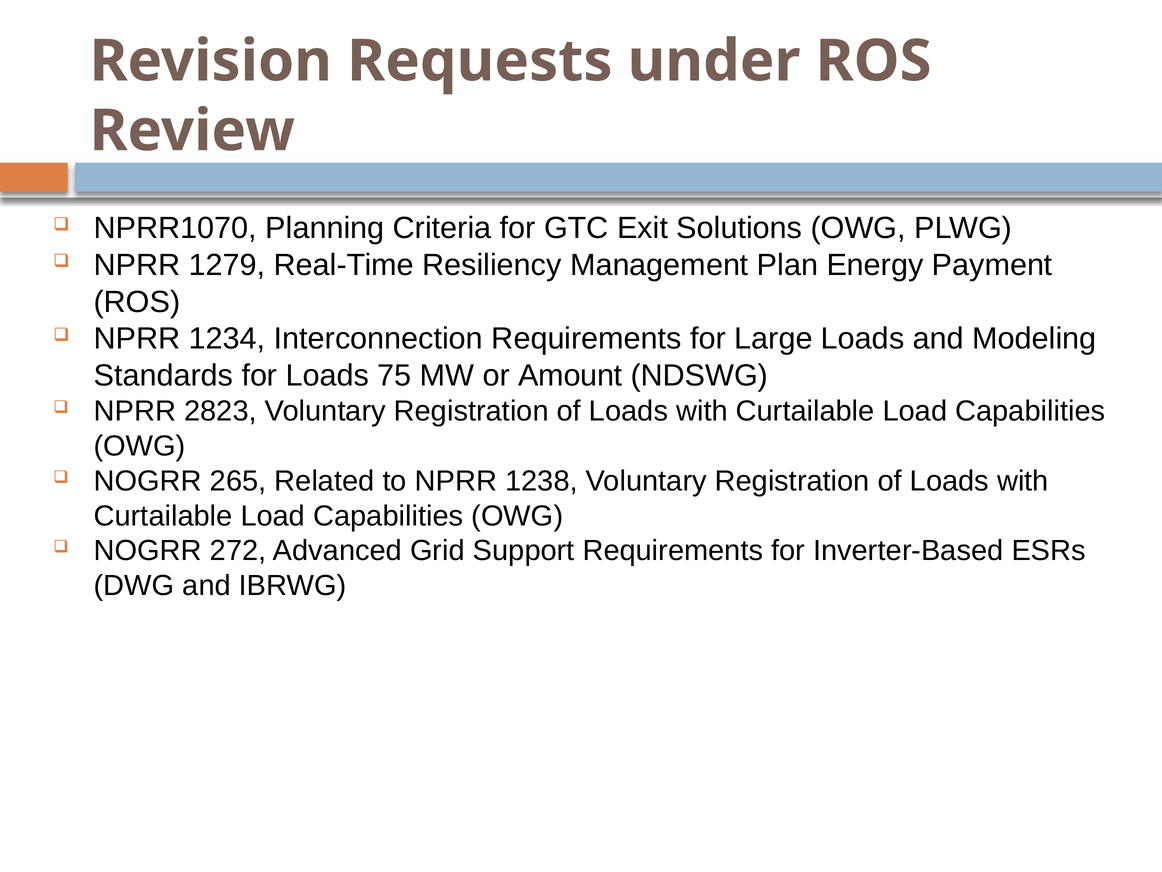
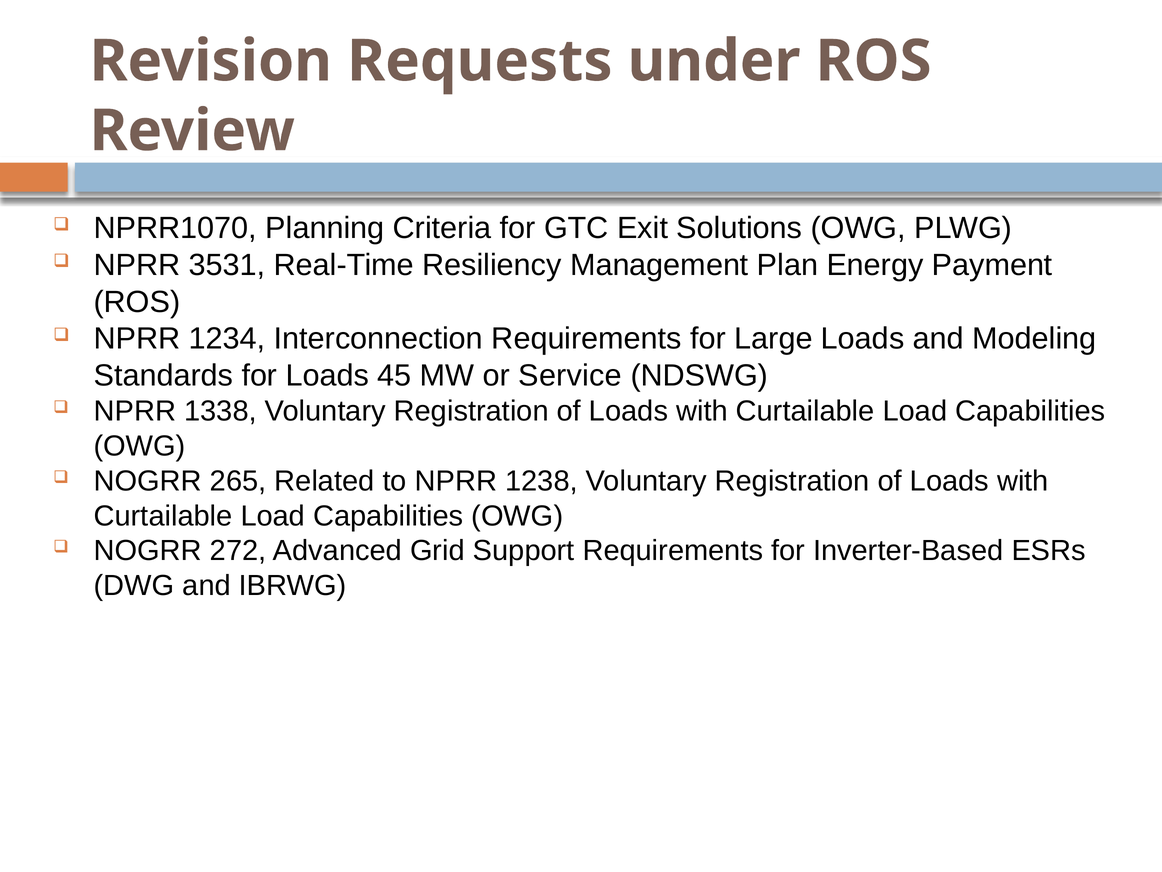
1279: 1279 -> 3531
75: 75 -> 45
Amount: Amount -> Service
2823: 2823 -> 1338
